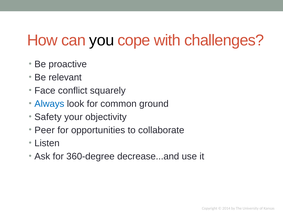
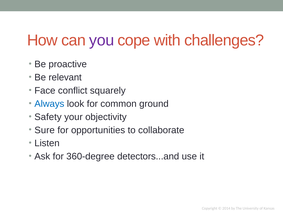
you colour: black -> purple
Peer: Peer -> Sure
decrease...and: decrease...and -> detectors...and
